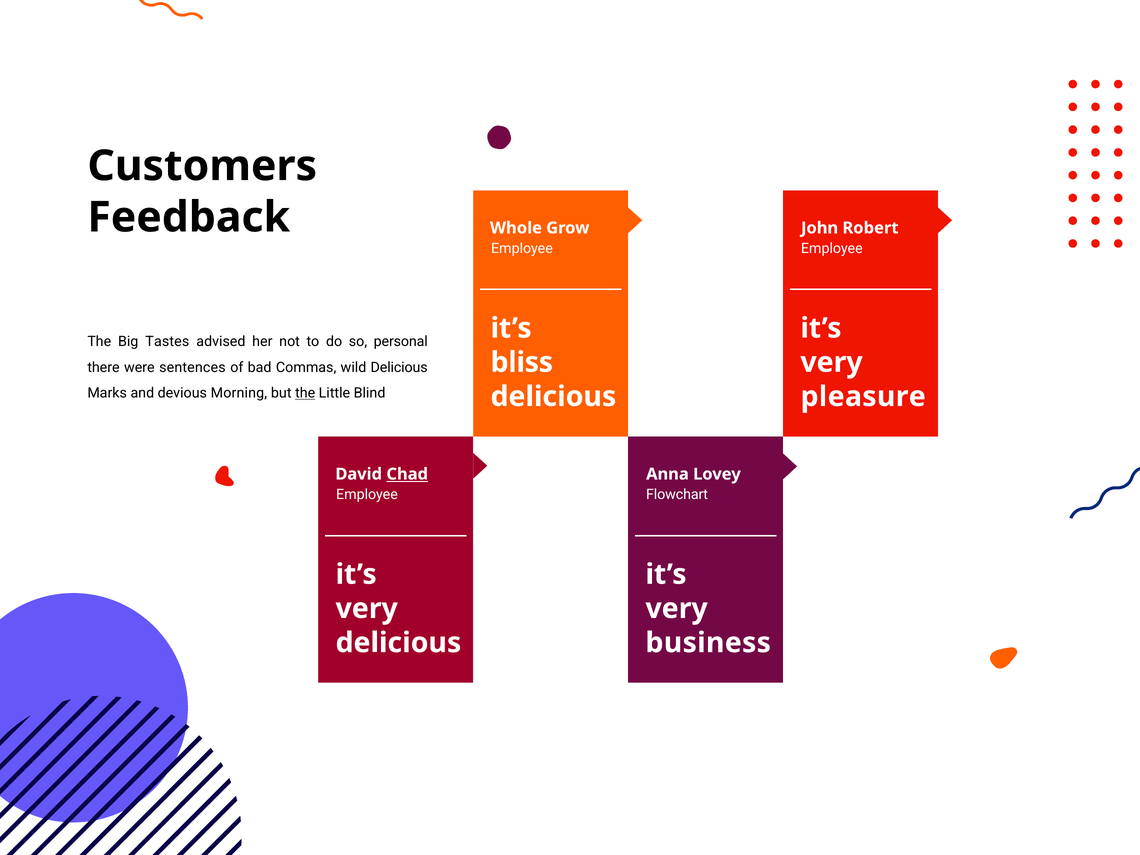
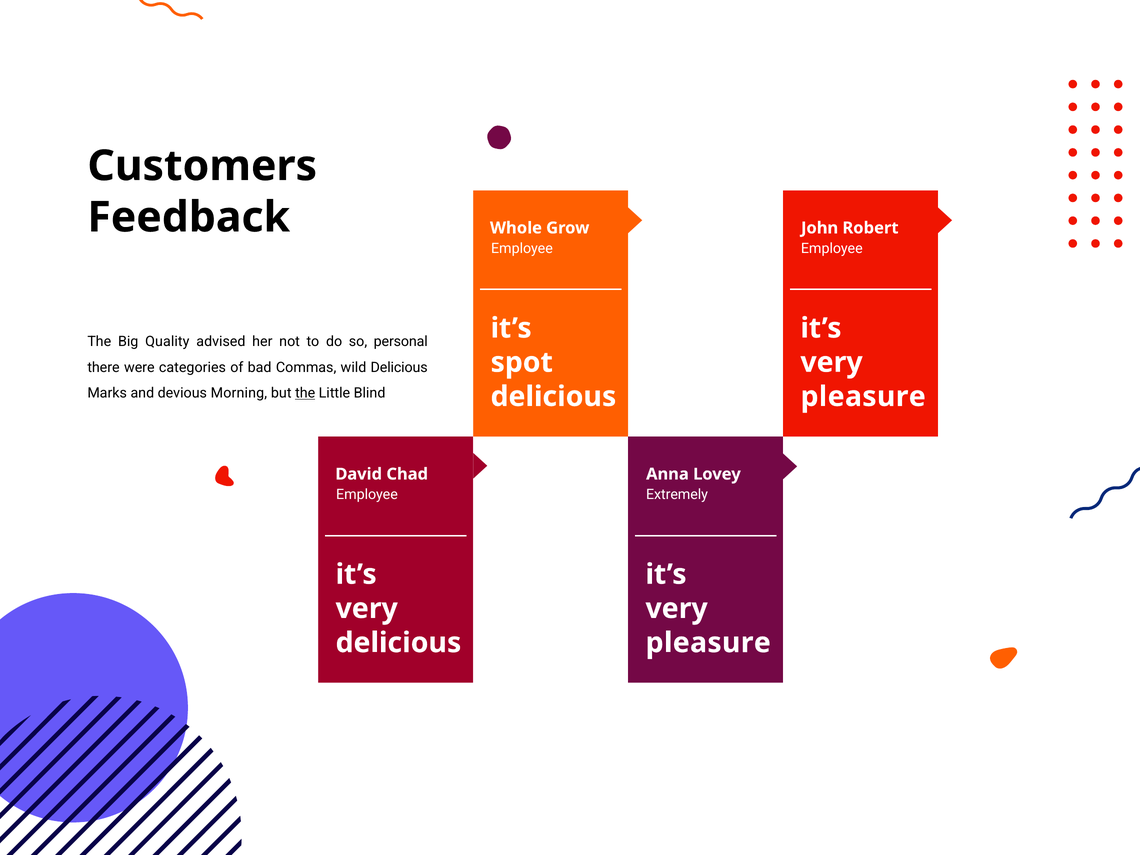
Tastes: Tastes -> Quality
bliss: bliss -> spot
sentences: sentences -> categories
Chad underline: present -> none
Flowchart: Flowchart -> Extremely
business at (708, 643): business -> pleasure
